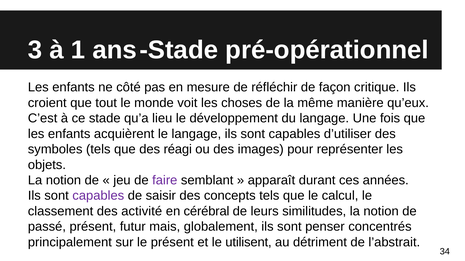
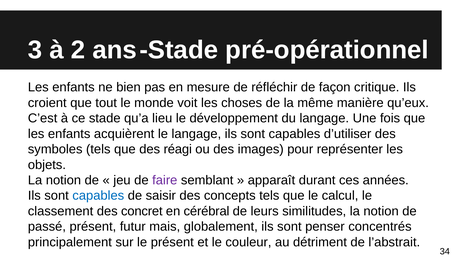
1: 1 -> 2
côté: côté -> bien
capables at (98, 196) colour: purple -> blue
activité: activité -> concret
utilisent: utilisent -> couleur
